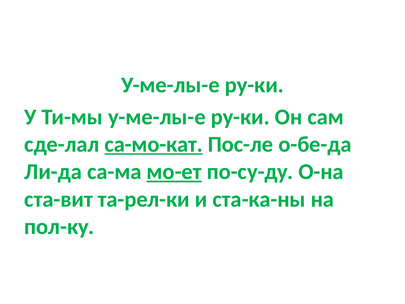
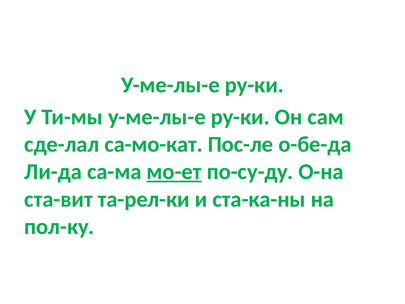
са-мо-кат underline: present -> none
